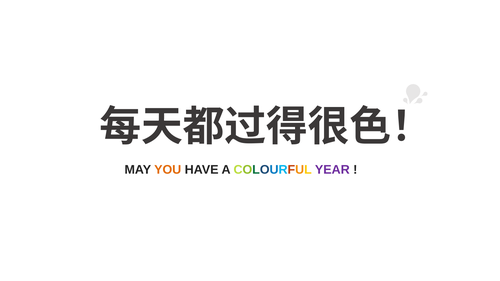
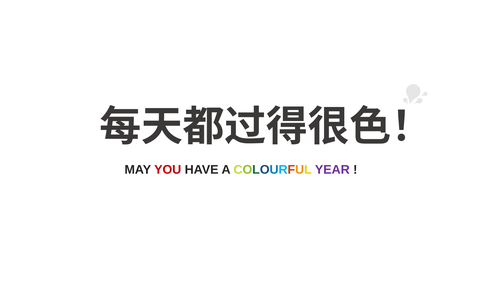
YOU colour: orange -> red
